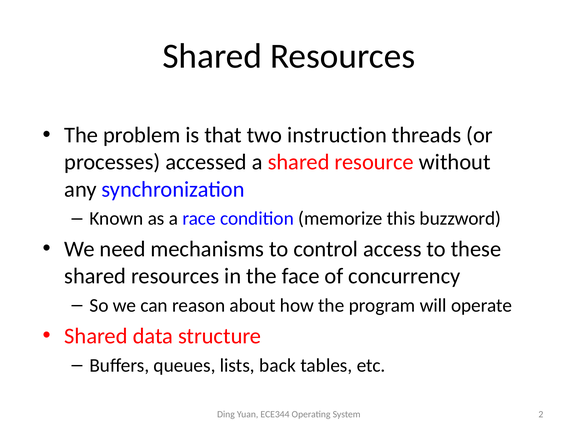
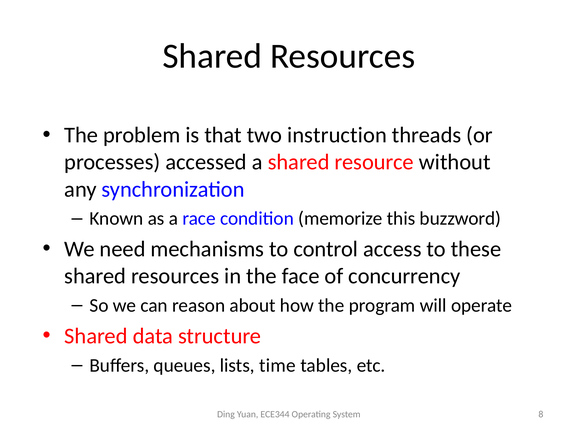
back: back -> time
2: 2 -> 8
